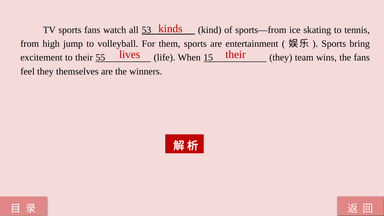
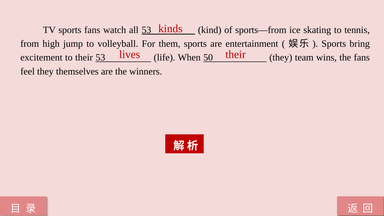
their 55: 55 -> 53
15: 15 -> 50
